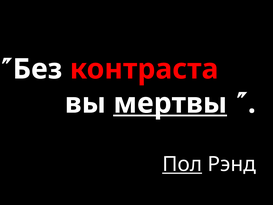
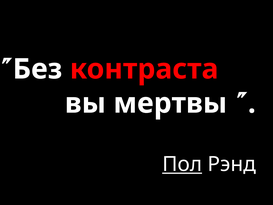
мертвы underline: present -> none
